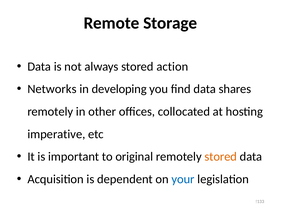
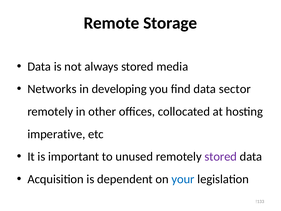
action: action -> media
shares: shares -> sector
original: original -> unused
stored at (221, 156) colour: orange -> purple
